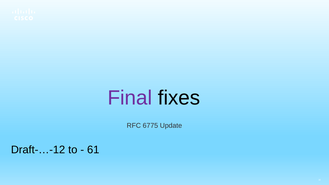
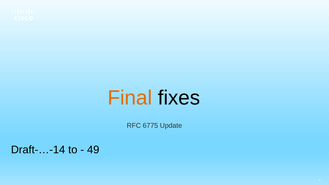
Final colour: purple -> orange
Draft-…-12: Draft-…-12 -> Draft-…-14
61: 61 -> 49
